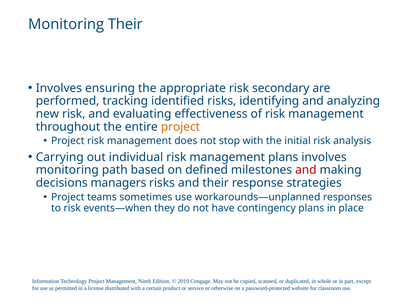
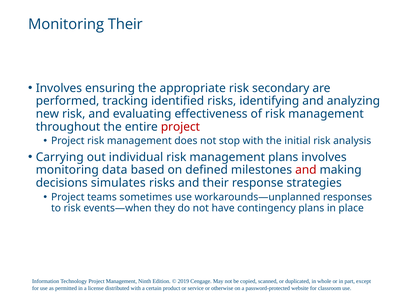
project at (180, 127) colour: orange -> red
path: path -> data
managers: managers -> simulates
